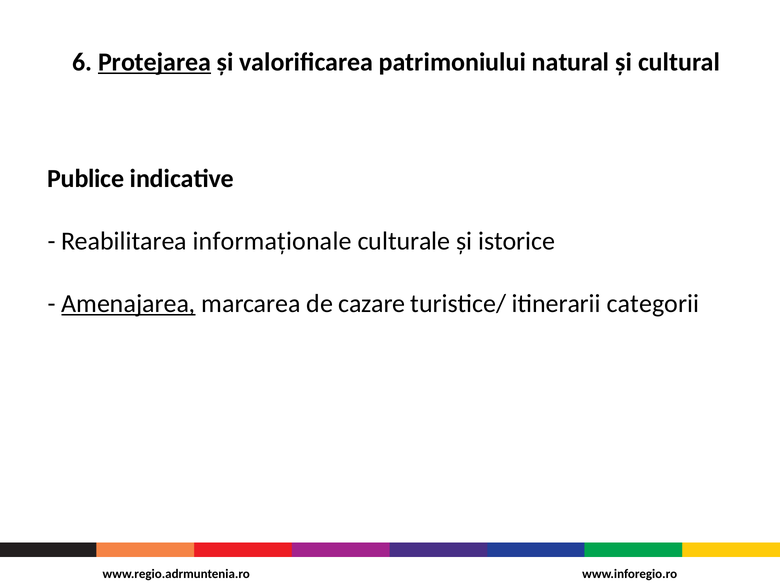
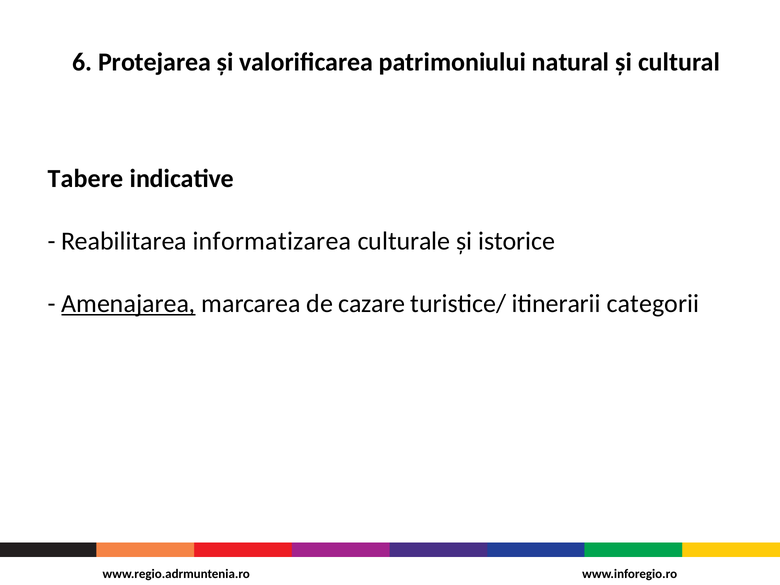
Protejarea underline: present -> none
Publice: Publice -> Tabere
informaționale: informaționale -> informatizarea
